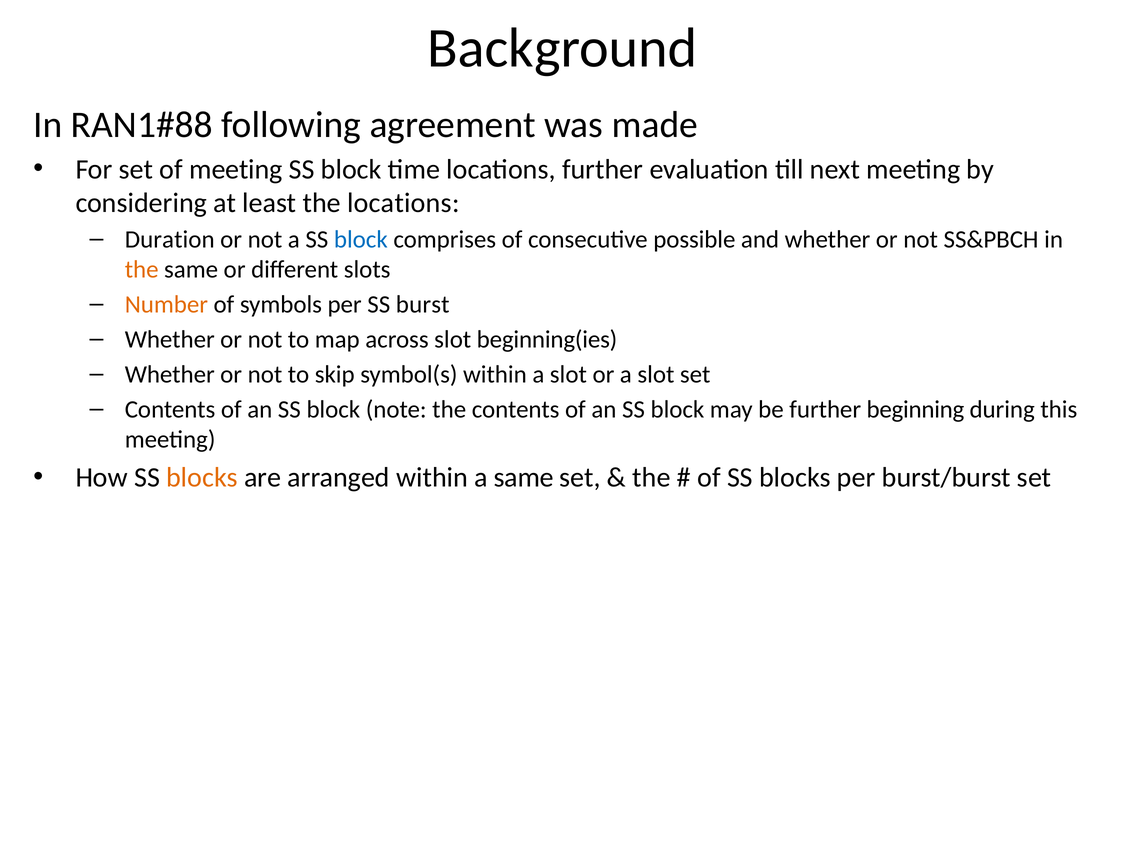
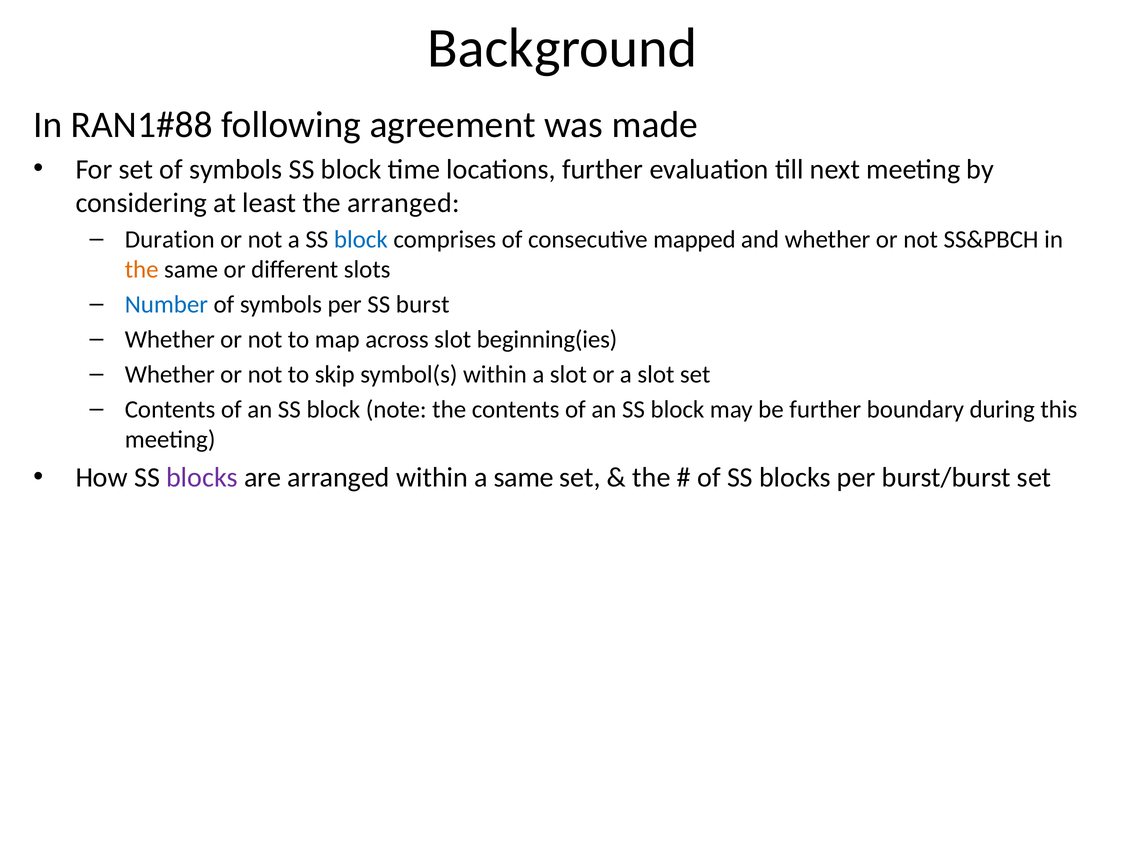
set of meeting: meeting -> symbols
the locations: locations -> arranged
possible: possible -> mapped
Number colour: orange -> blue
beginning: beginning -> boundary
blocks at (202, 477) colour: orange -> purple
